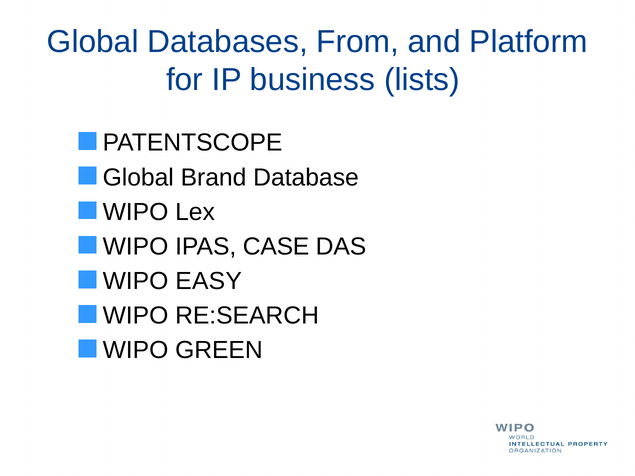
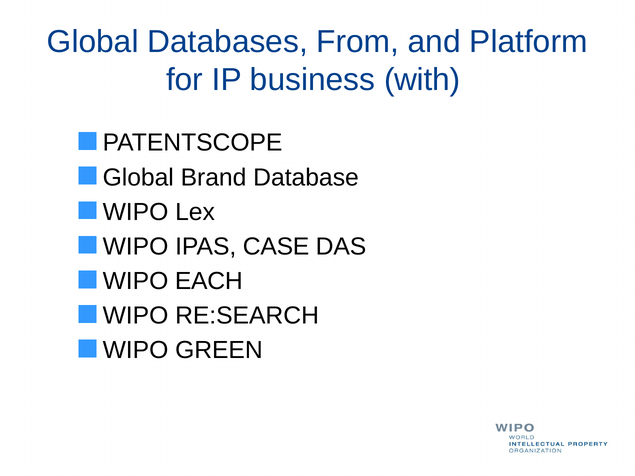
lists: lists -> with
EASY: EASY -> EACH
